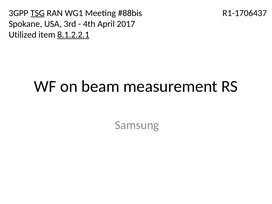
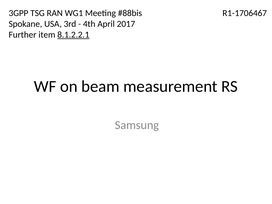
TSG underline: present -> none
R1-1706437: R1-1706437 -> R1-1706467
Utilized: Utilized -> Further
